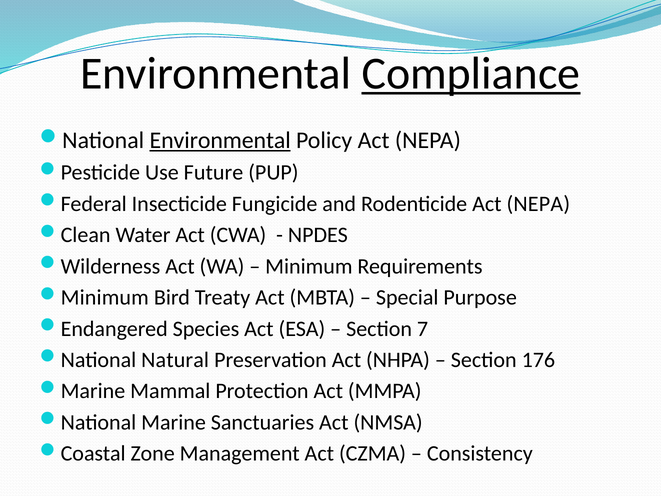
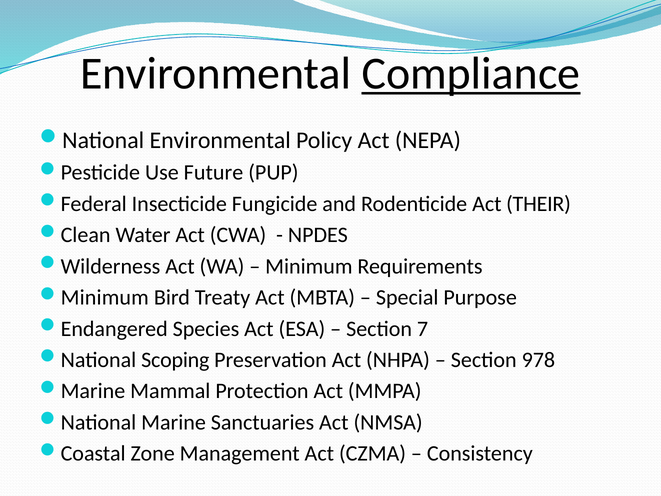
Environmental at (220, 140) underline: present -> none
Rodenticide Act NEPA: NEPA -> THEIR
Natural: Natural -> Scoping
176: 176 -> 978
